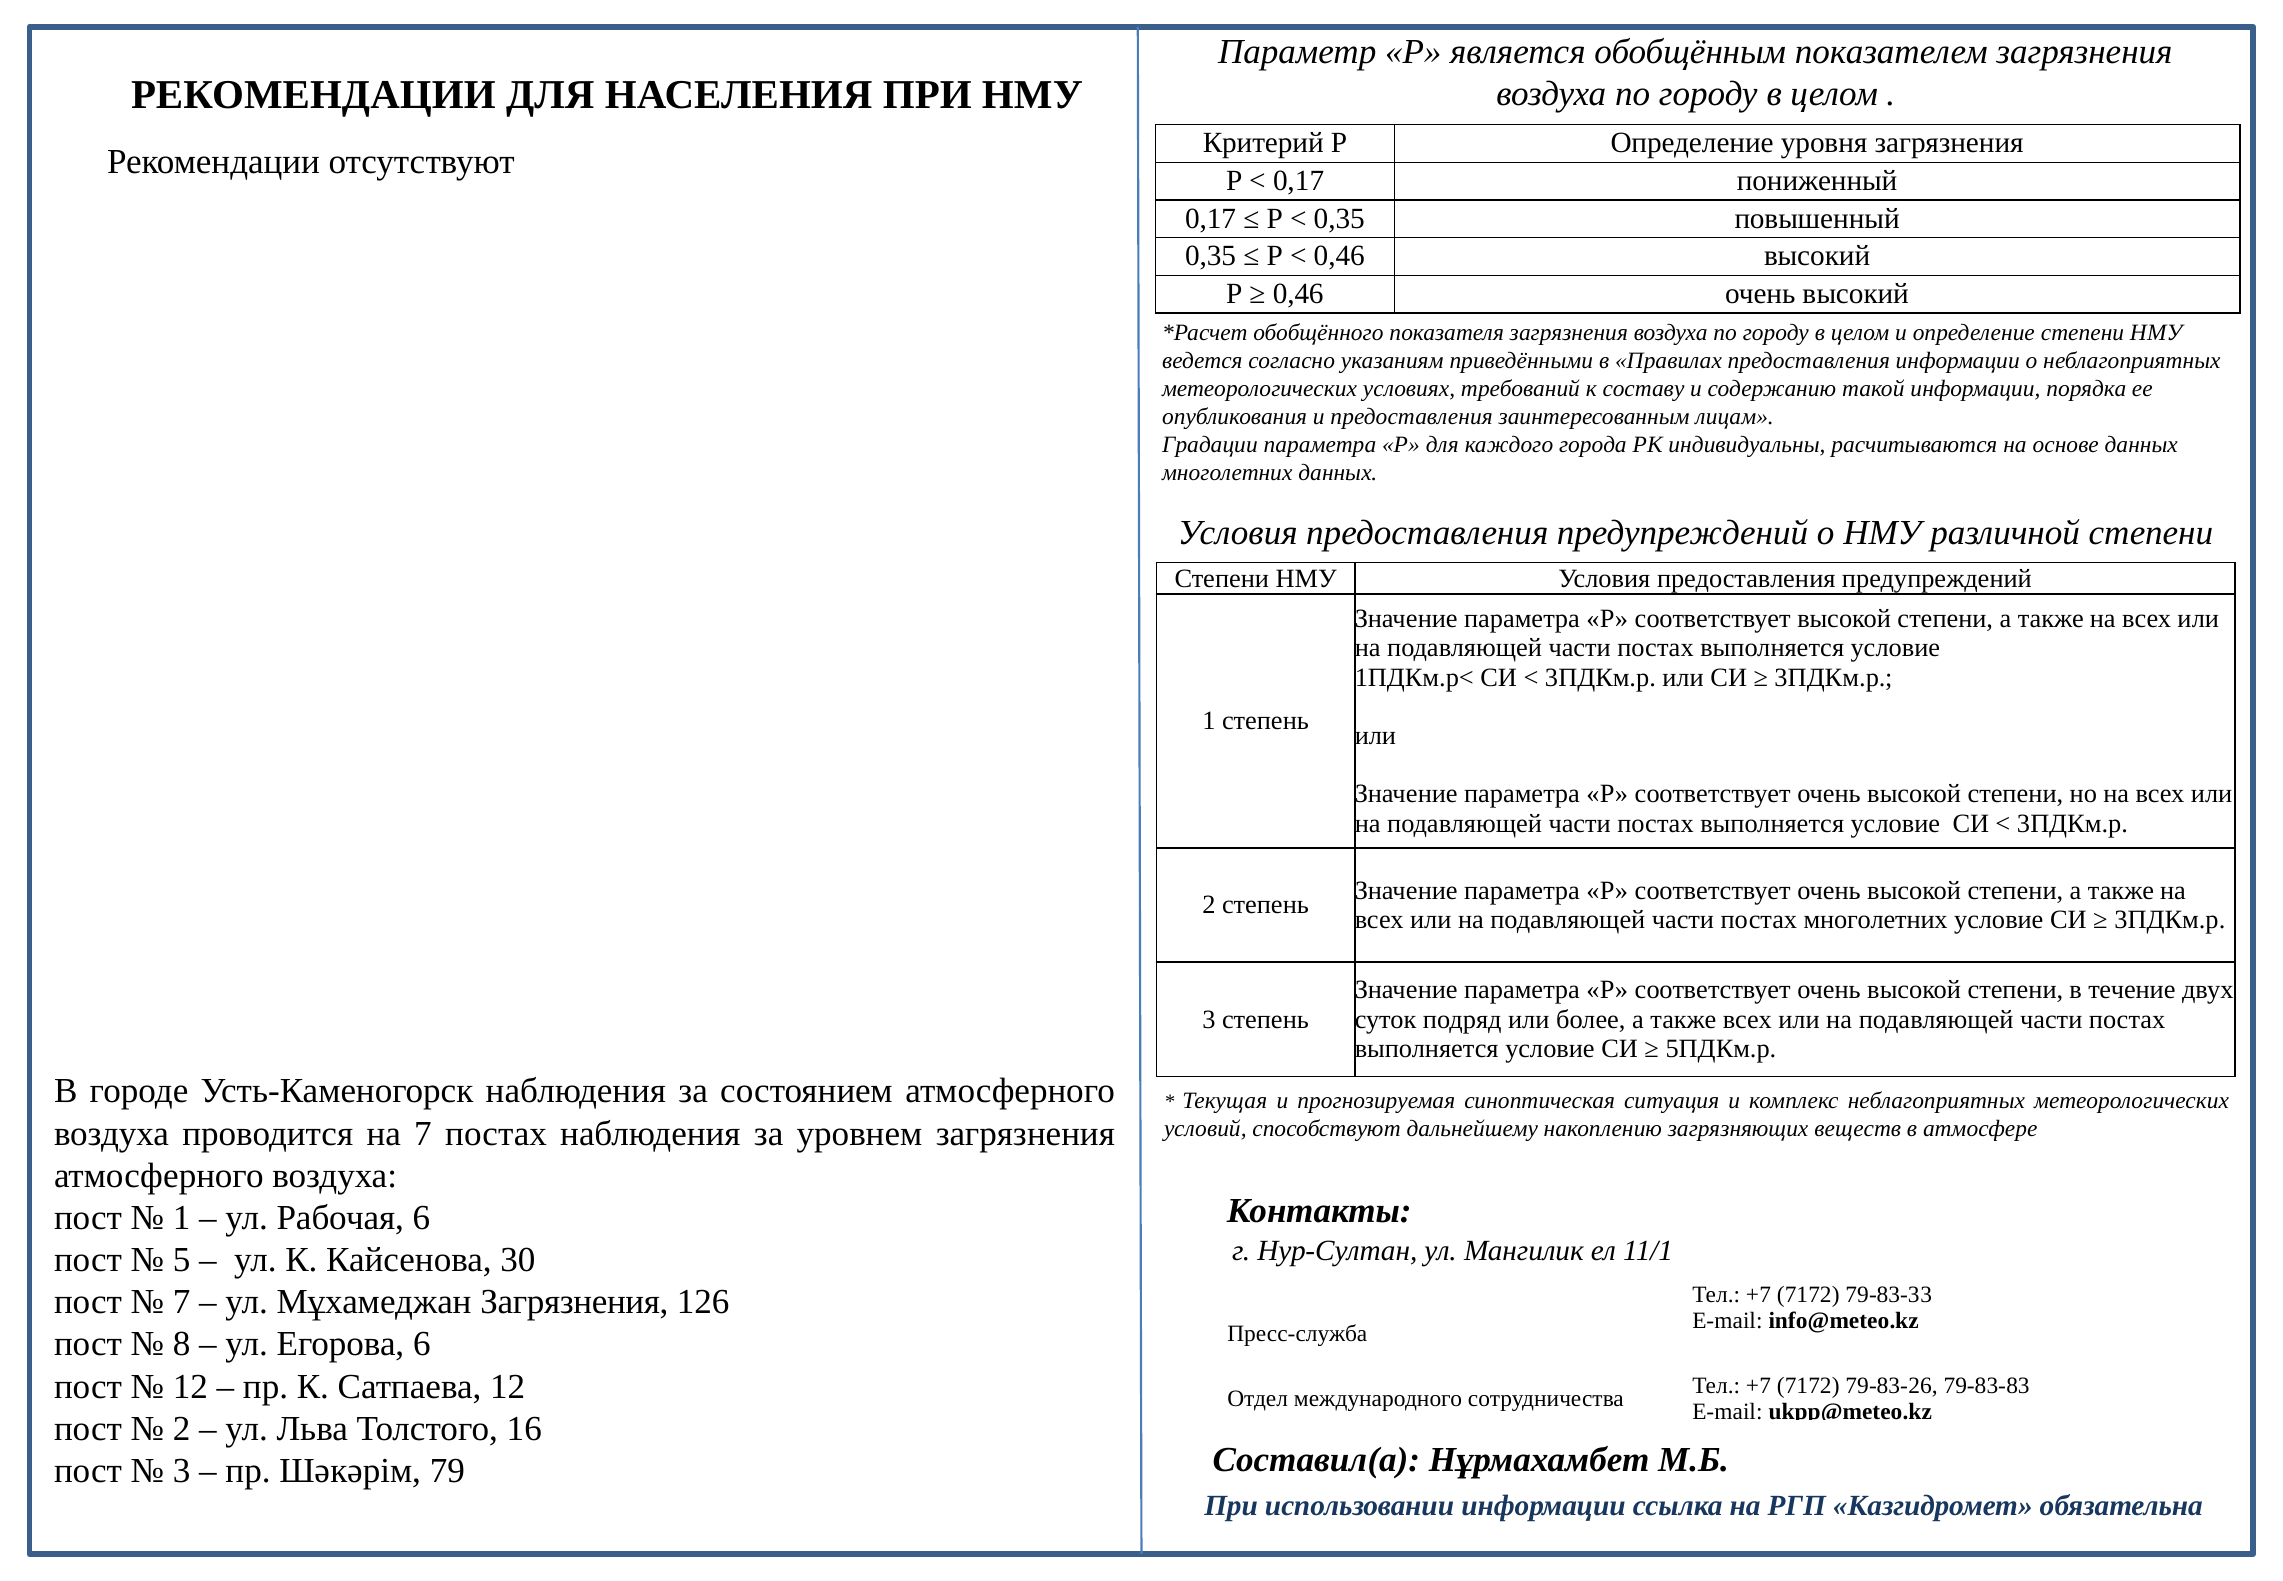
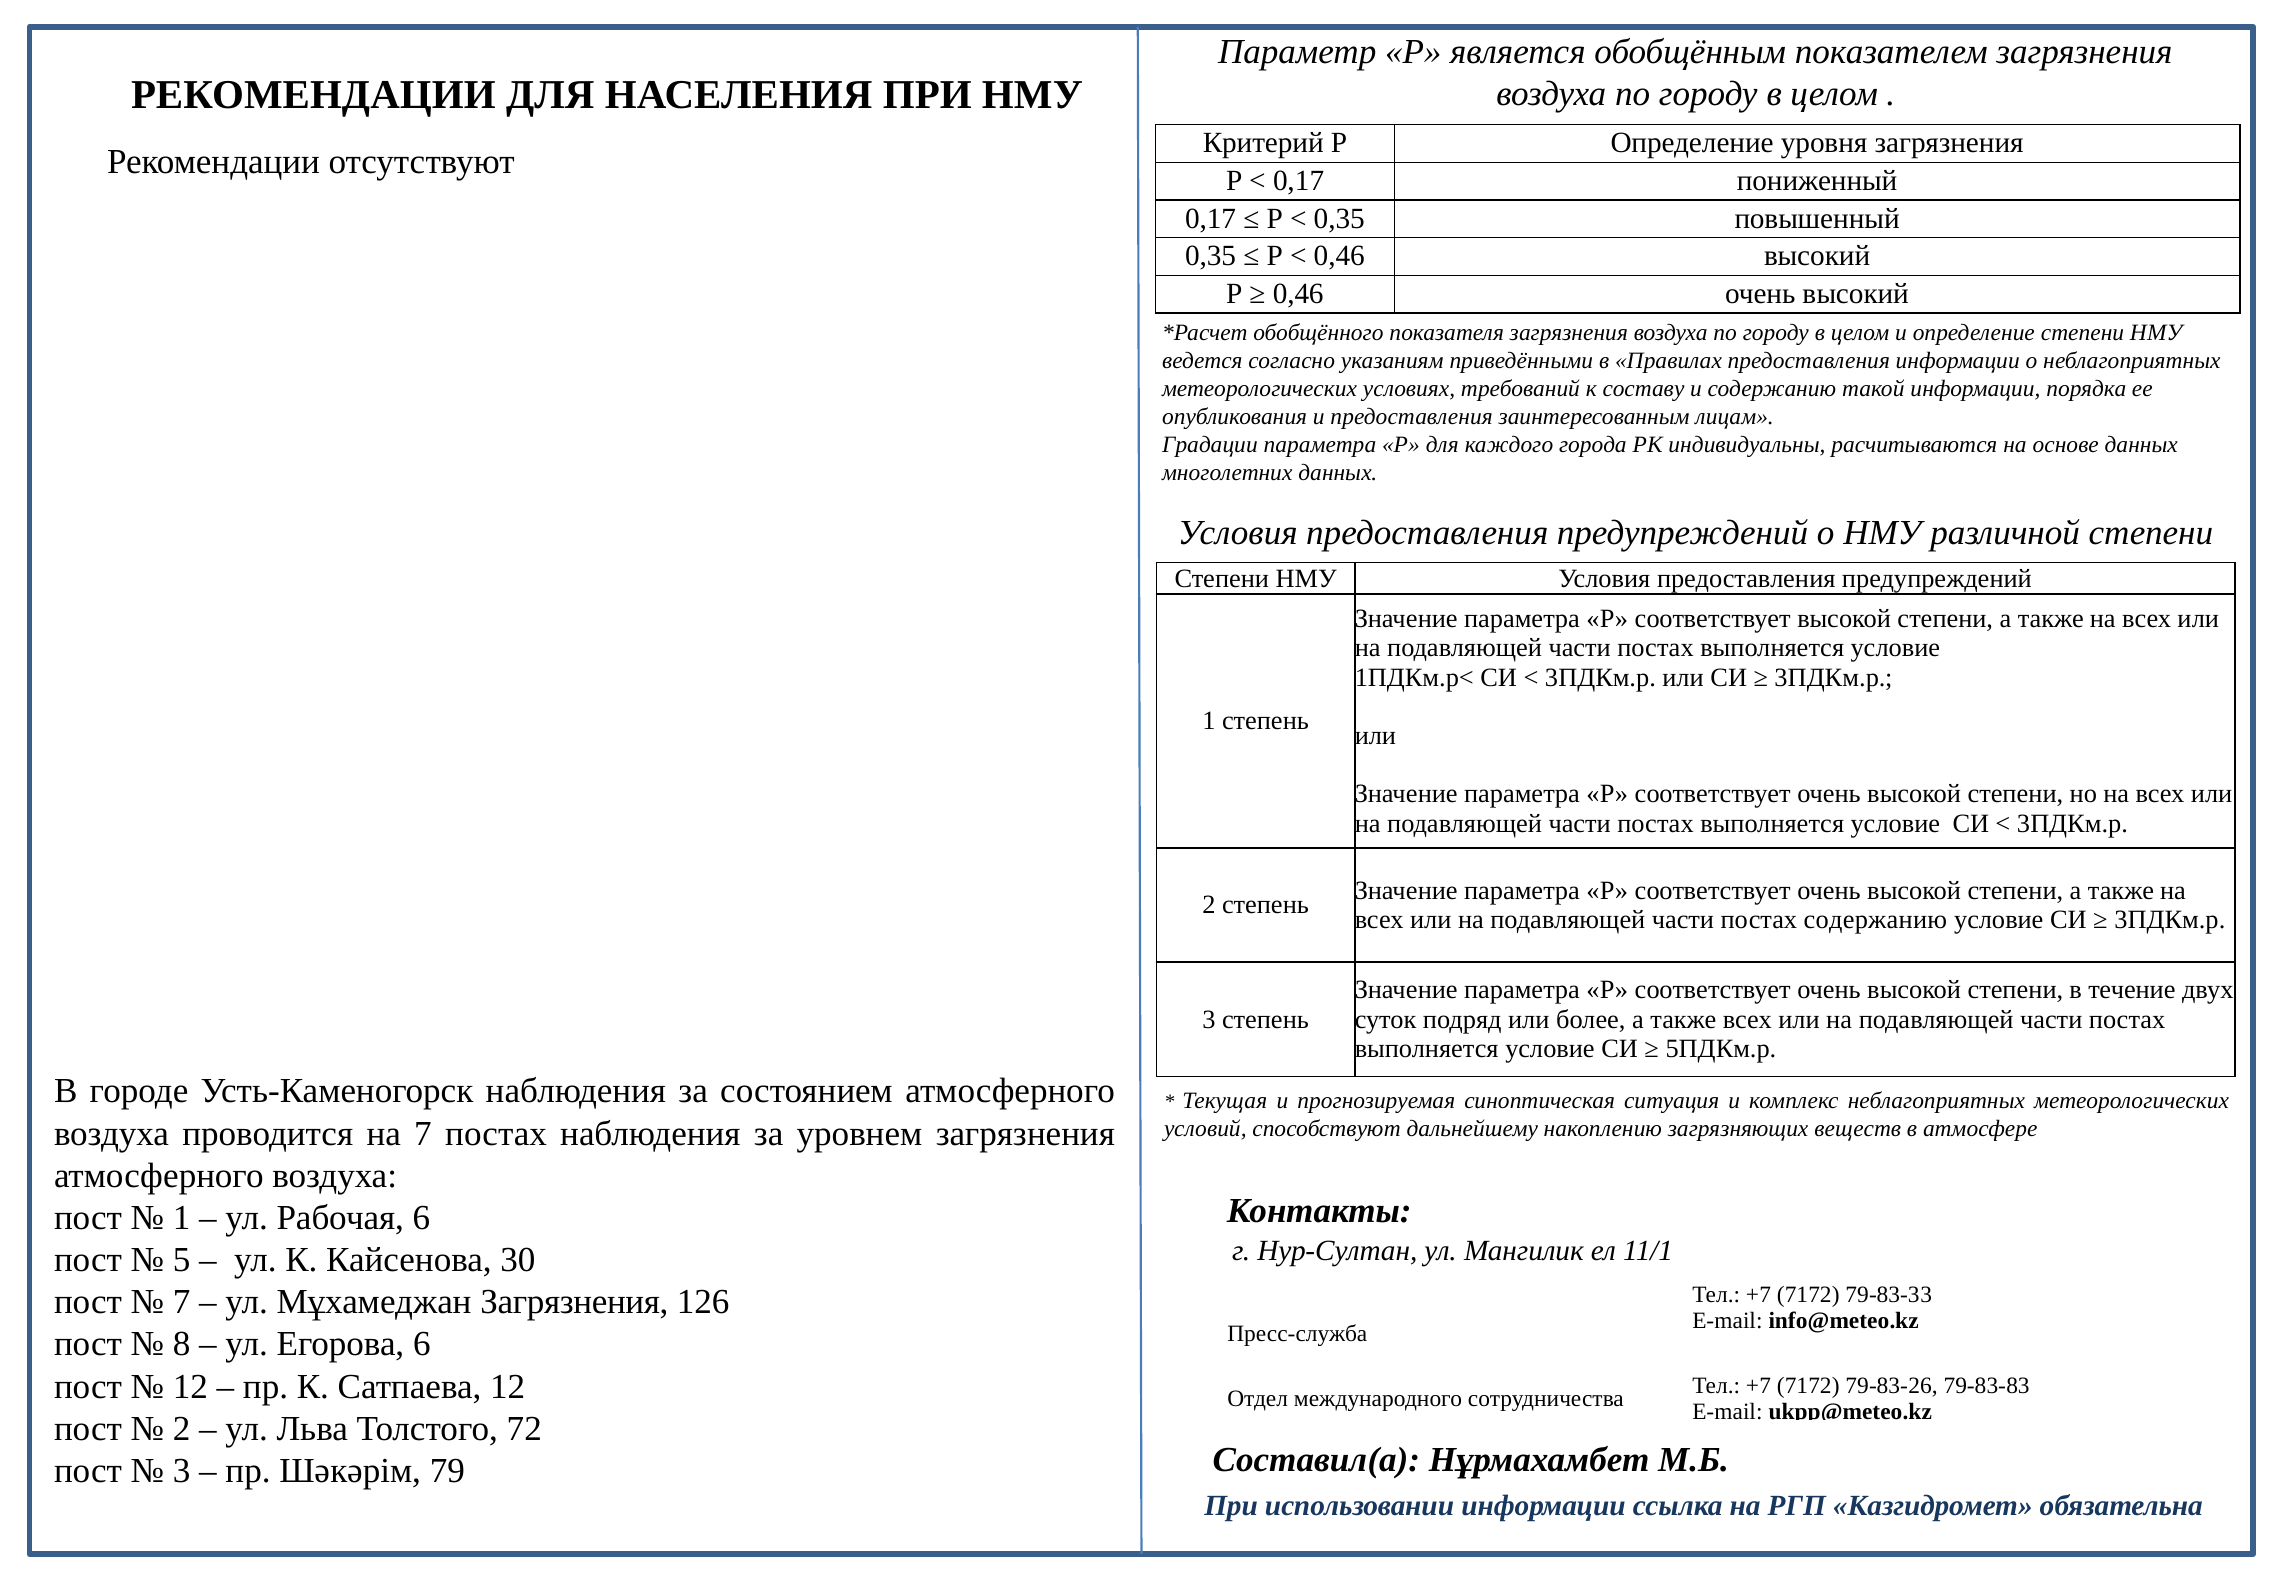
постах многолетних: многолетних -> содержанию
16: 16 -> 72
